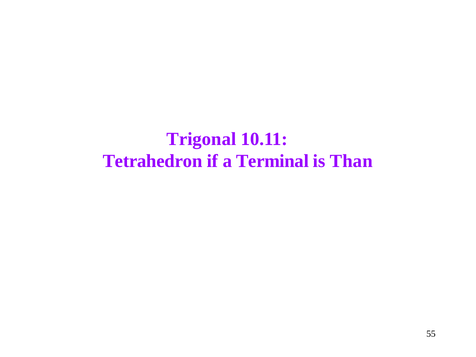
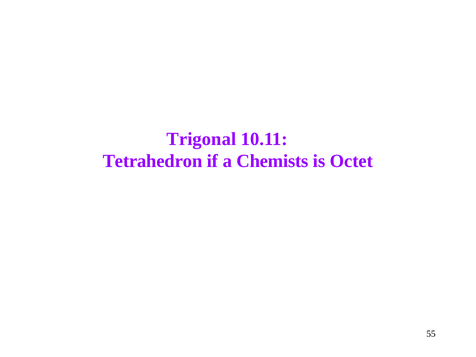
Terminal: Terminal -> Chemists
Than: Than -> Octet
